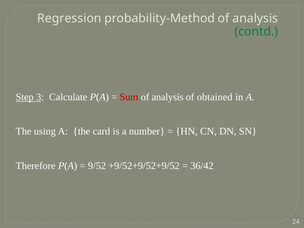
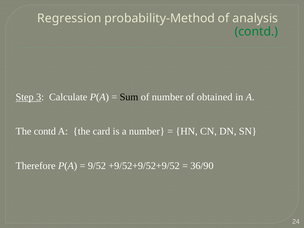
Sum colour: red -> black
analysis at (168, 97): analysis -> number
The using: using -> contd
36/42: 36/42 -> 36/90
